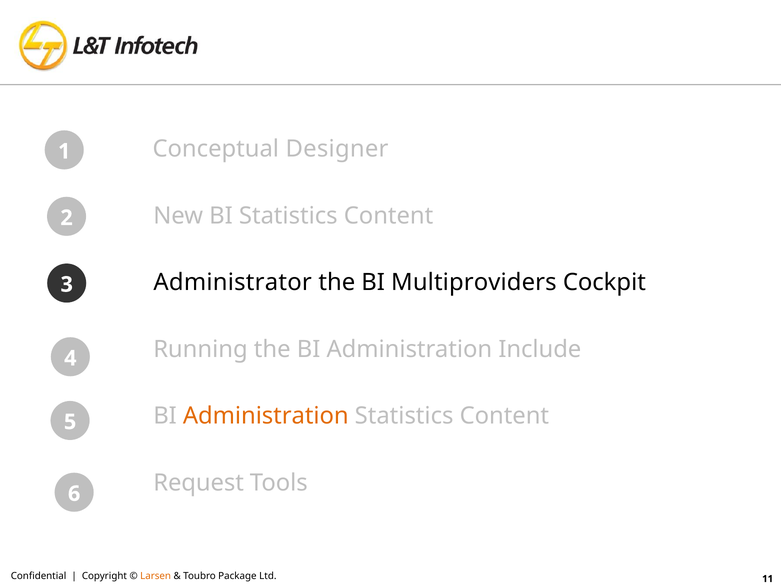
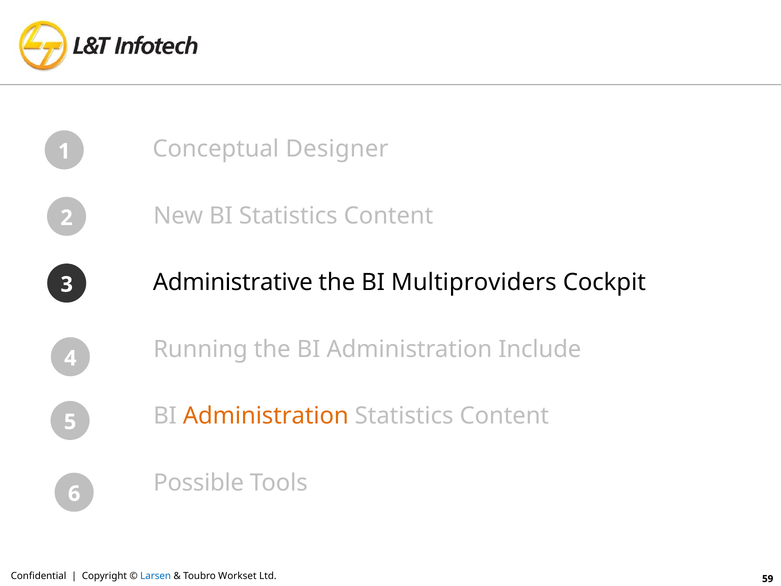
Administrator: Administrator -> Administrative
Request: Request -> Possible
Larsen colour: orange -> blue
Package: Package -> Workset
11: 11 -> 59
